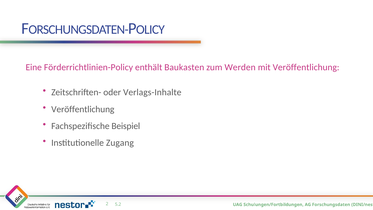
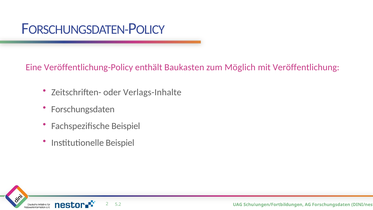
Förderrichtlinien-Policy: Förderrichtlinien-Policy -> Veröffentlichung-Policy
Werden: Werden -> Möglich
Veröffentlichung at (83, 109): Veröffentlichung -> Forschungsdaten
Institutionelle Zugang: Zugang -> Beispiel
